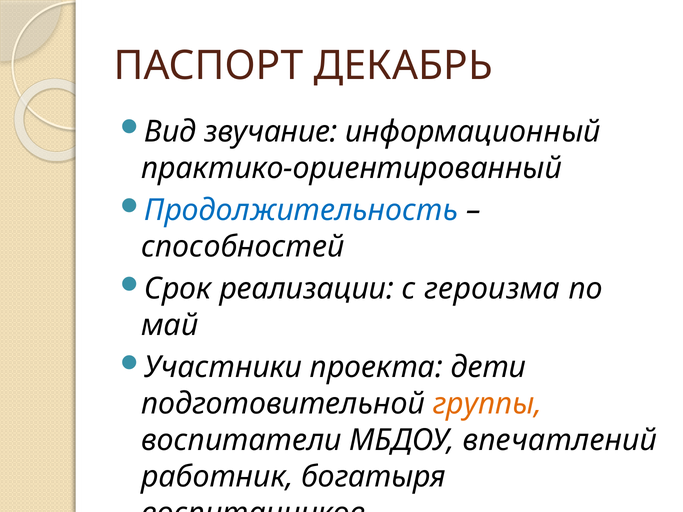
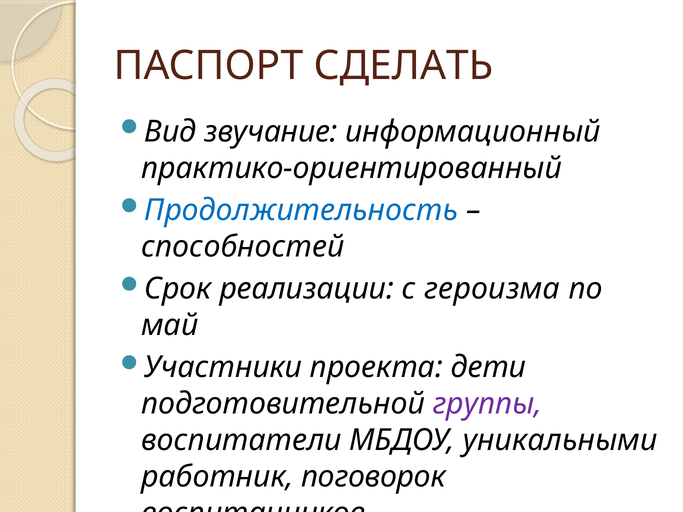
ДЕКАБРЬ: ДЕКАБРЬ -> СДЕЛАТЬ
группы colour: orange -> purple
впечатлений: впечатлений -> уникальными
богатыря: богатыря -> поговорок
